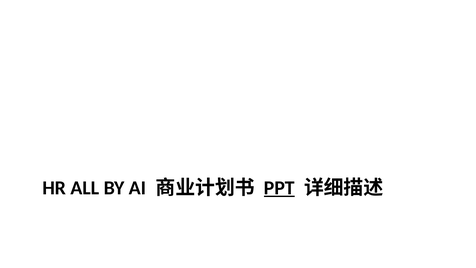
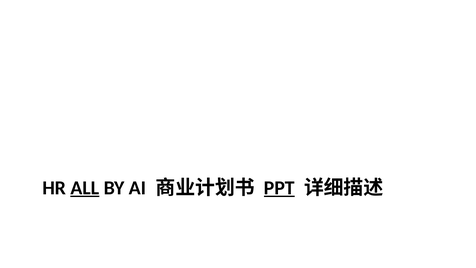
ALL underline: none -> present
